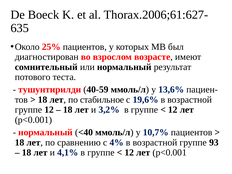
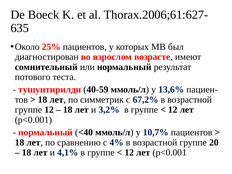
стабильное: стабильное -> симметрик
19,6%: 19,6% -> 67,2%
93: 93 -> 20
